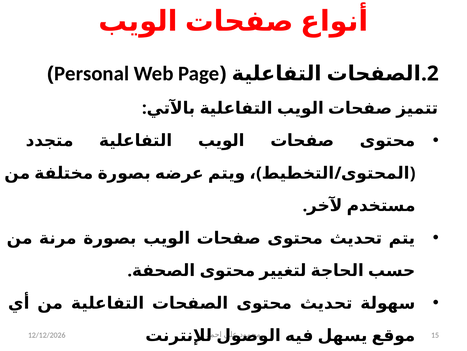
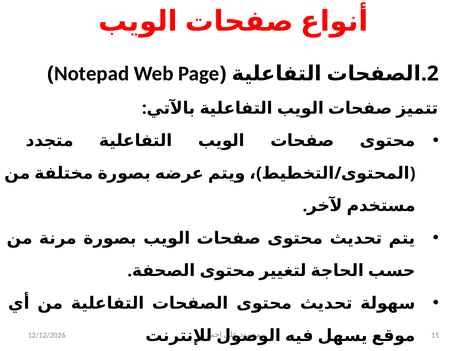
Personal: Personal -> Notepad
